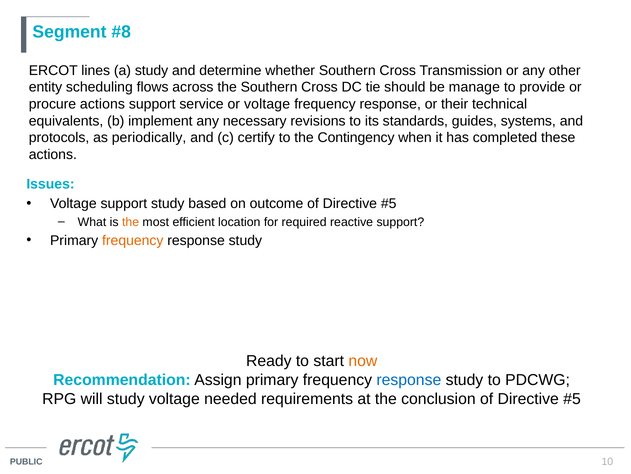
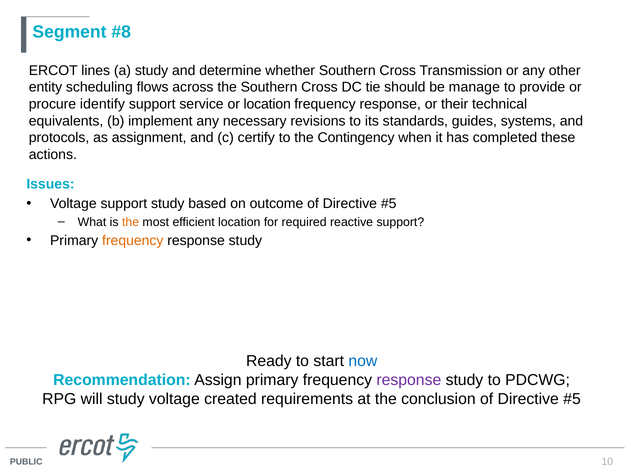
procure actions: actions -> identify
or voltage: voltage -> location
periodically: periodically -> assignment
now colour: orange -> blue
response at (409, 380) colour: blue -> purple
needed: needed -> created
